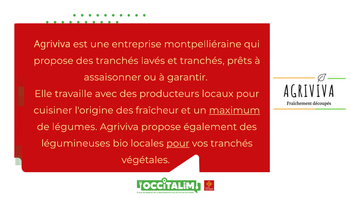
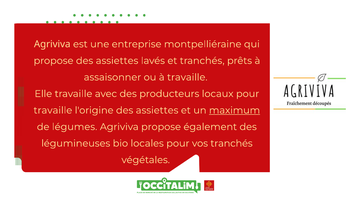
propose des tranchés: tranchés -> assiettes
à garantir: garantir -> travaille
cuisiner at (53, 110): cuisiner -> travaille
l'origine des fraîcheur: fraîcheur -> assiettes
pour at (178, 143) underline: present -> none
